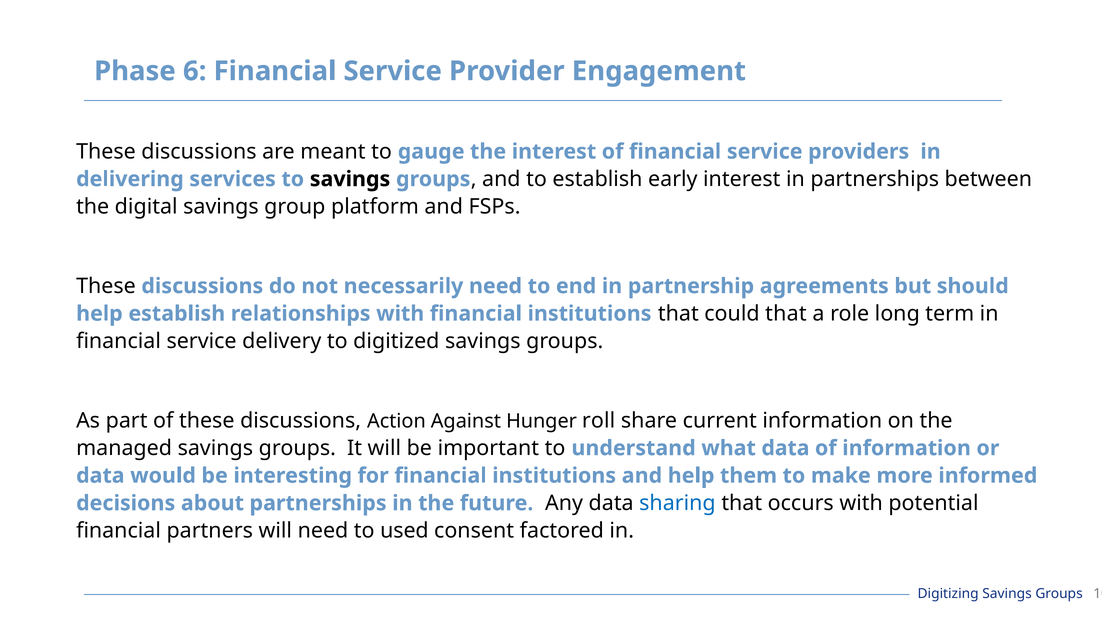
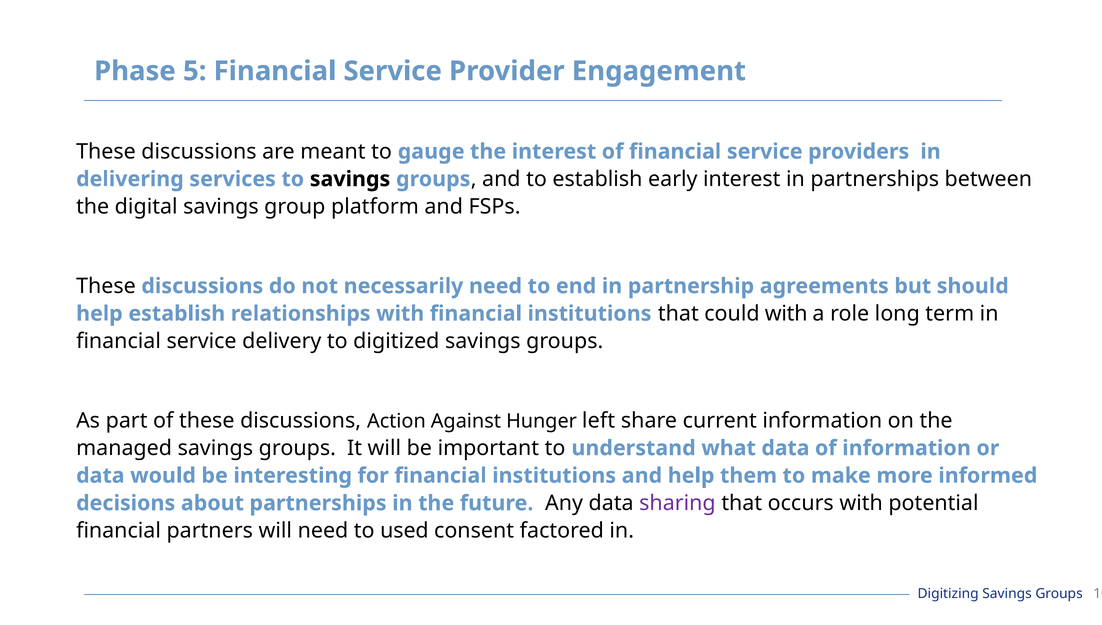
6: 6 -> 5
could that: that -> with
roll: roll -> left
sharing colour: blue -> purple
